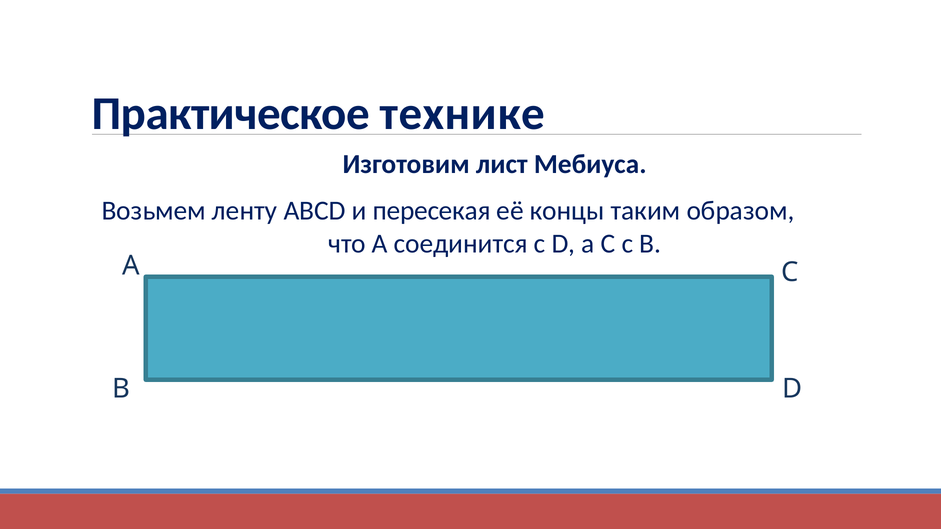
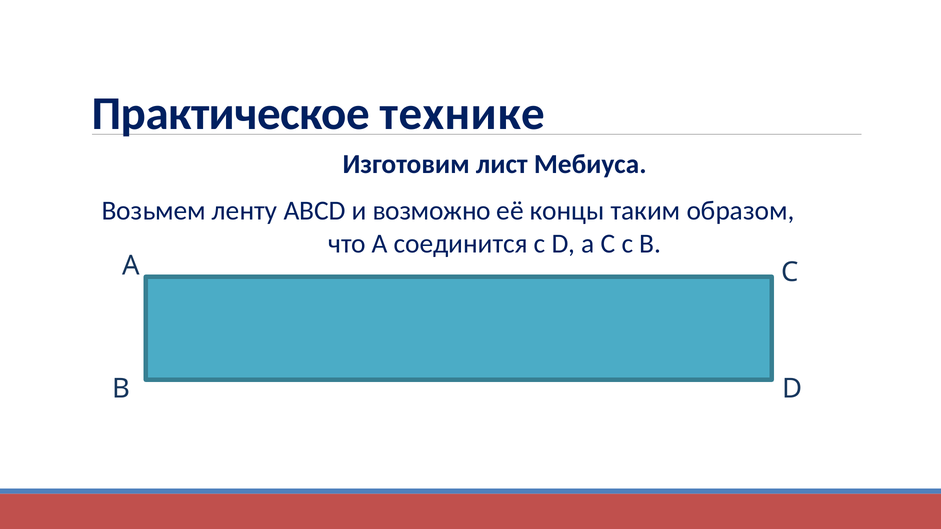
пересекая: пересекая -> возможно
